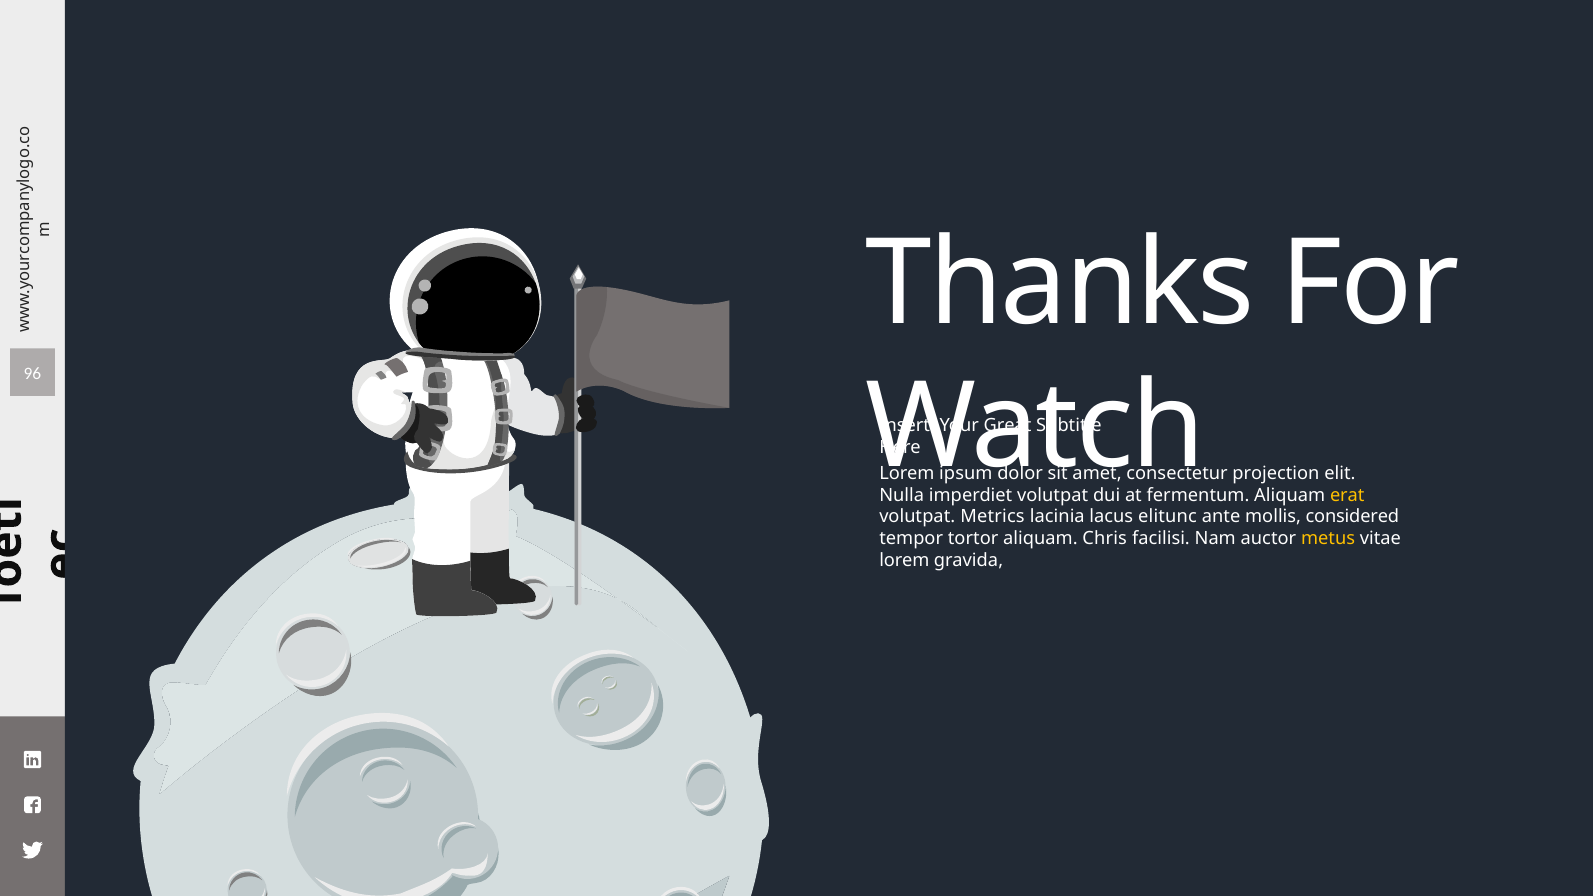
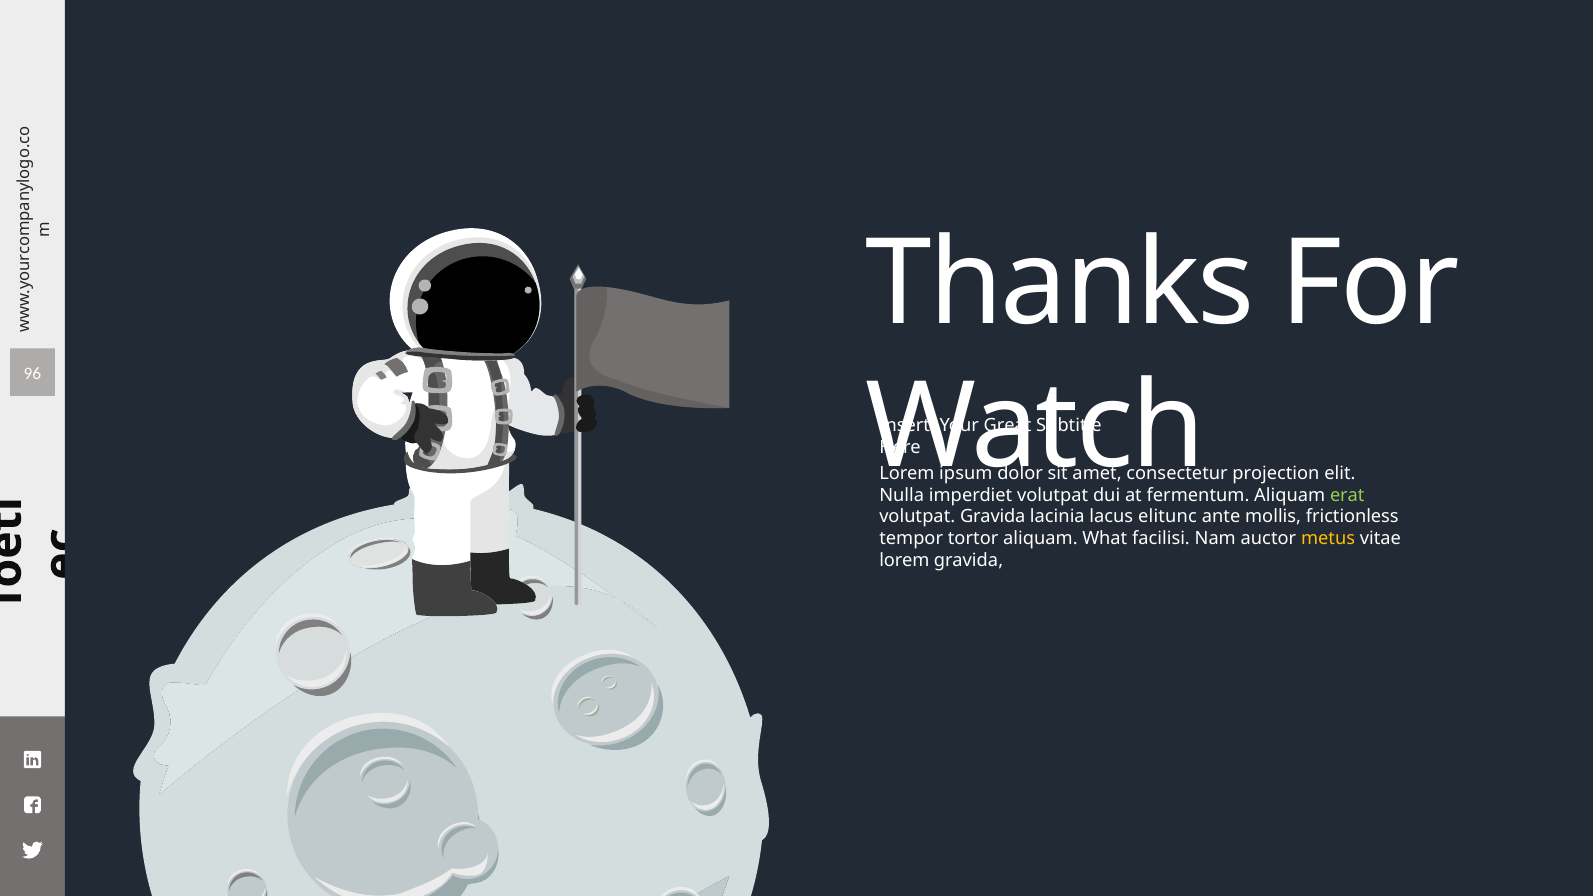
erat colour: yellow -> light green
volutpat Metrics: Metrics -> Gravida
considered: considered -> frictionless
Chris: Chris -> What
